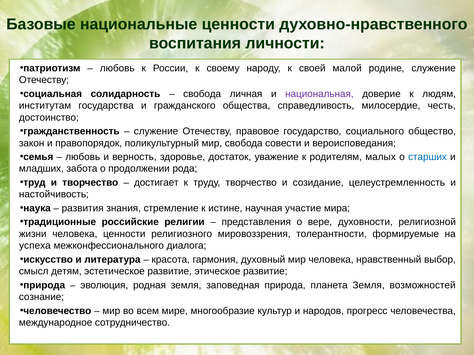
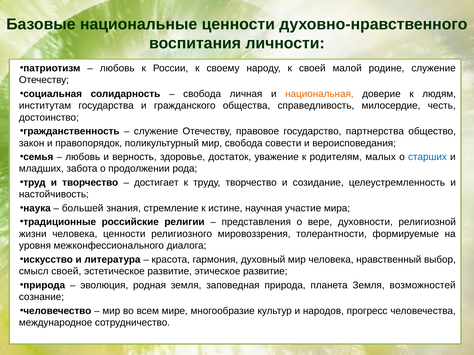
национальная colour: purple -> orange
социального: социального -> партнерства
развития: развития -> большей
успеха: успеха -> уровня
смысл детям: детям -> своей
